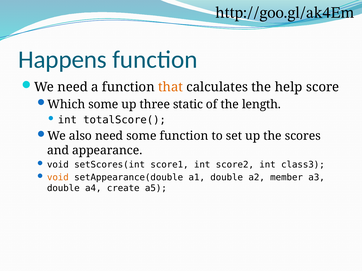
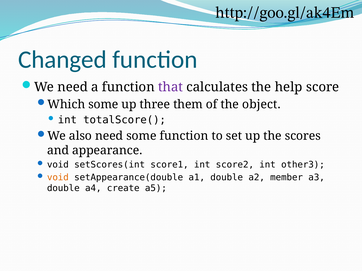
Happens: Happens -> Changed
that colour: orange -> purple
static: static -> them
length: length -> object
class3: class3 -> other3
